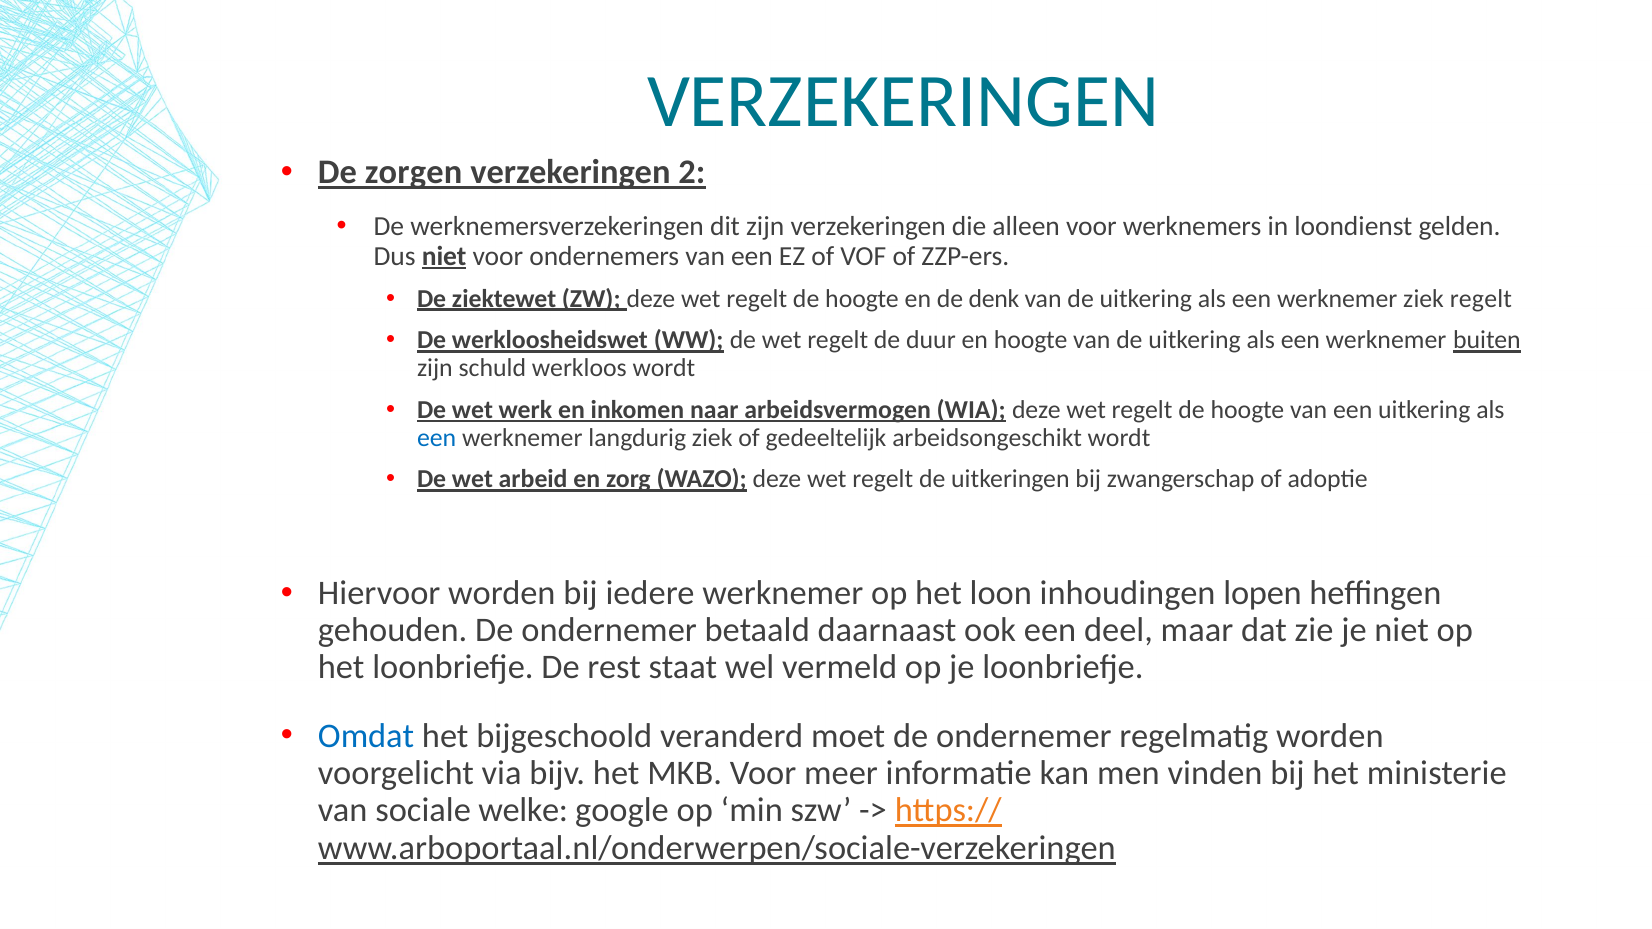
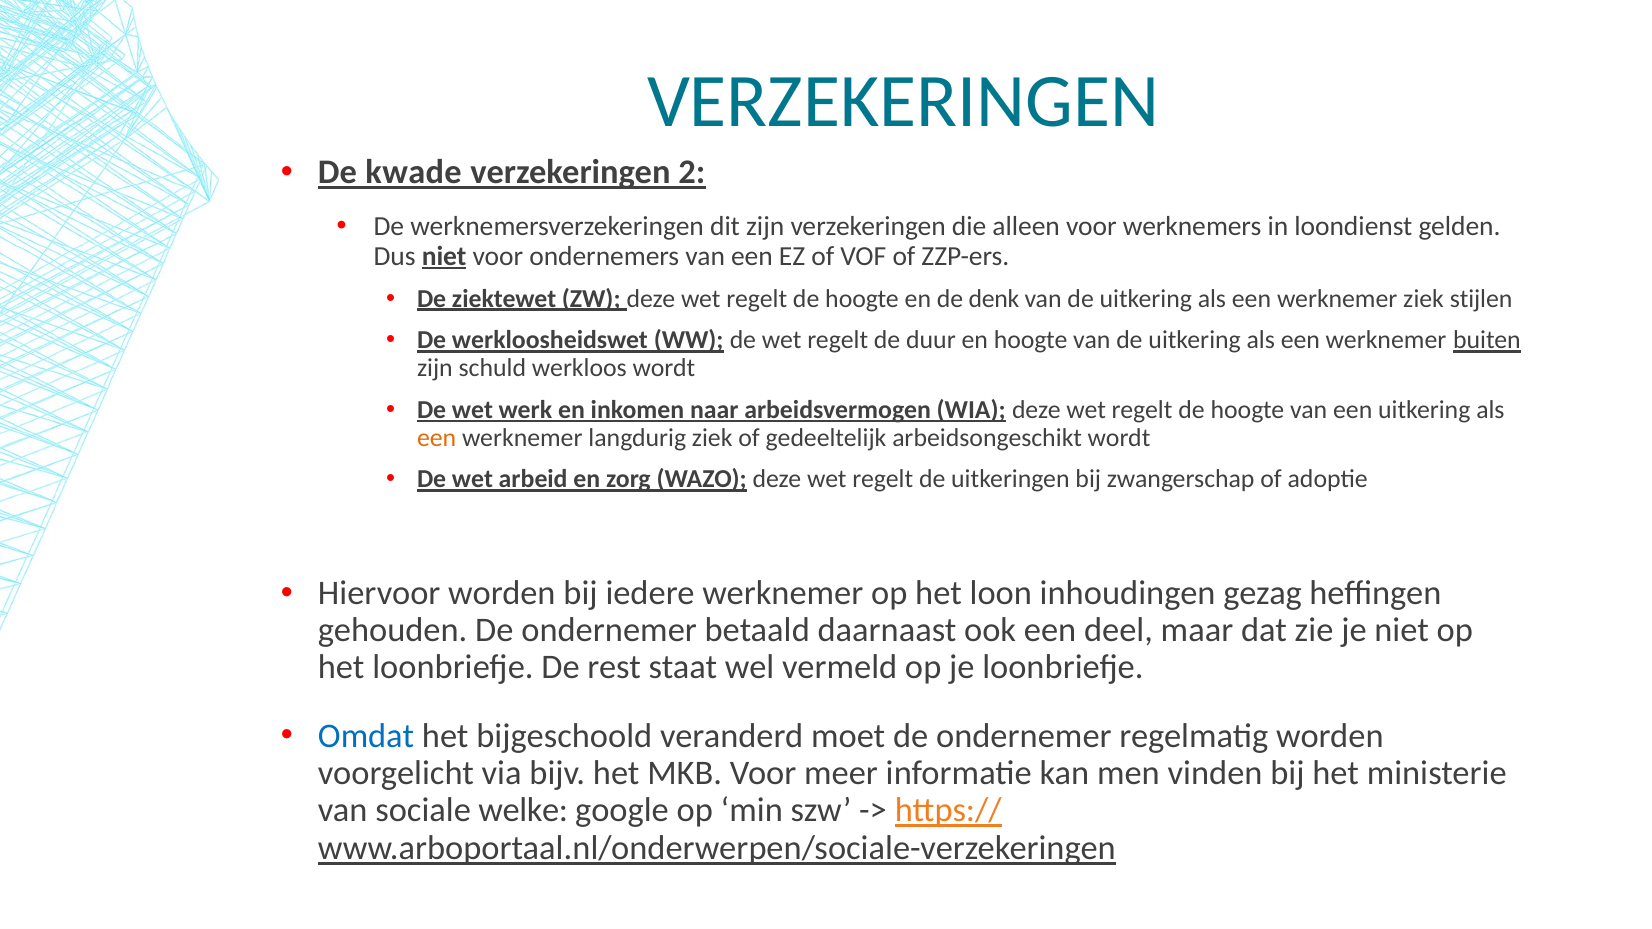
zorgen: zorgen -> kwade
ziek regelt: regelt -> stijlen
een at (437, 438) colour: blue -> orange
lopen: lopen -> gezag
